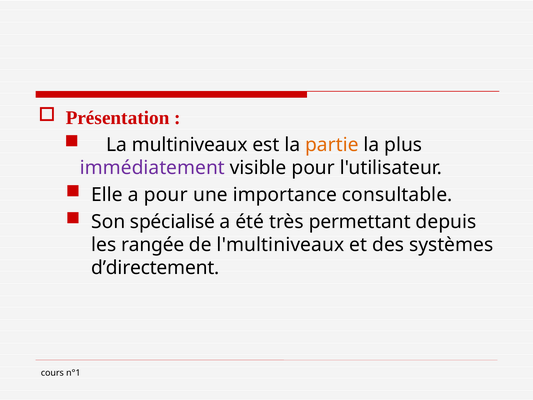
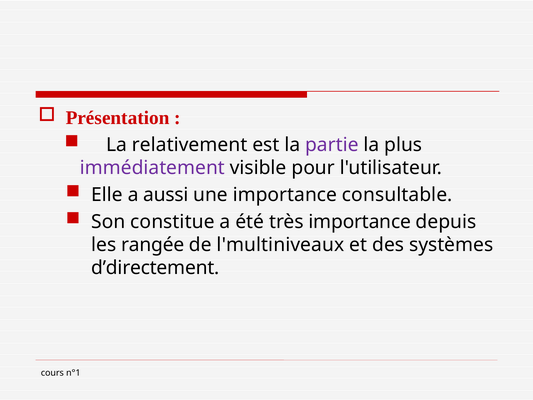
multiniveaux: multiniveaux -> relativement
partie colour: orange -> purple
a pour: pour -> aussi
spécialisé: spécialisé -> constitue
très permettant: permettant -> importance
